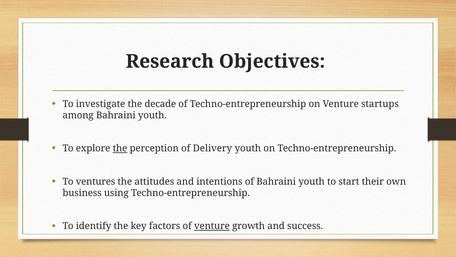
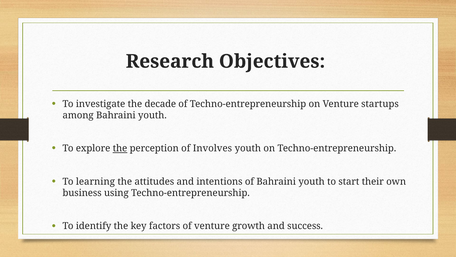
Delivery: Delivery -> Involves
ventures: ventures -> learning
venture at (212, 226) underline: present -> none
